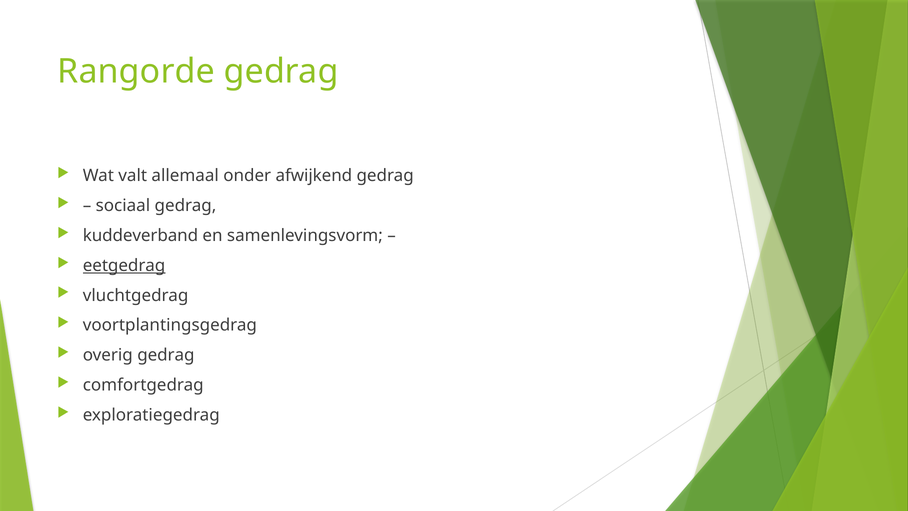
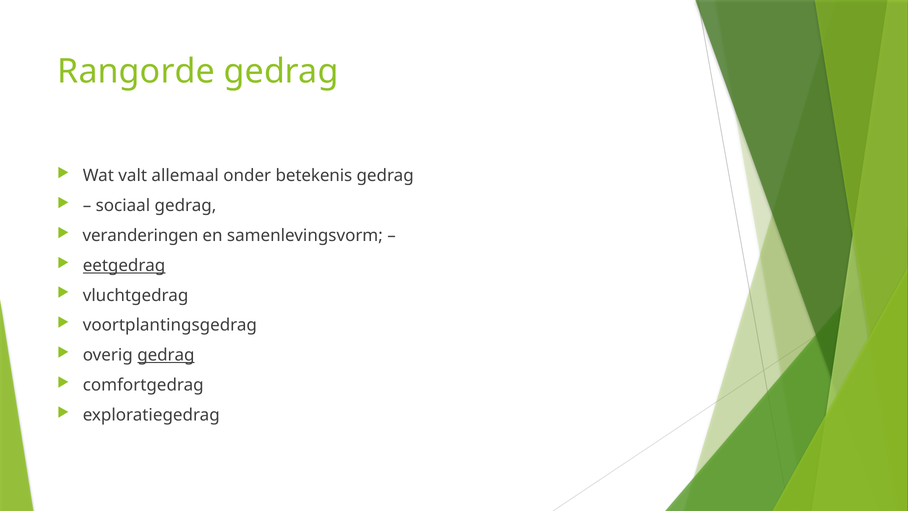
afwijkend: afwijkend -> betekenis
kuddeverband: kuddeverband -> veranderingen
gedrag at (166, 355) underline: none -> present
